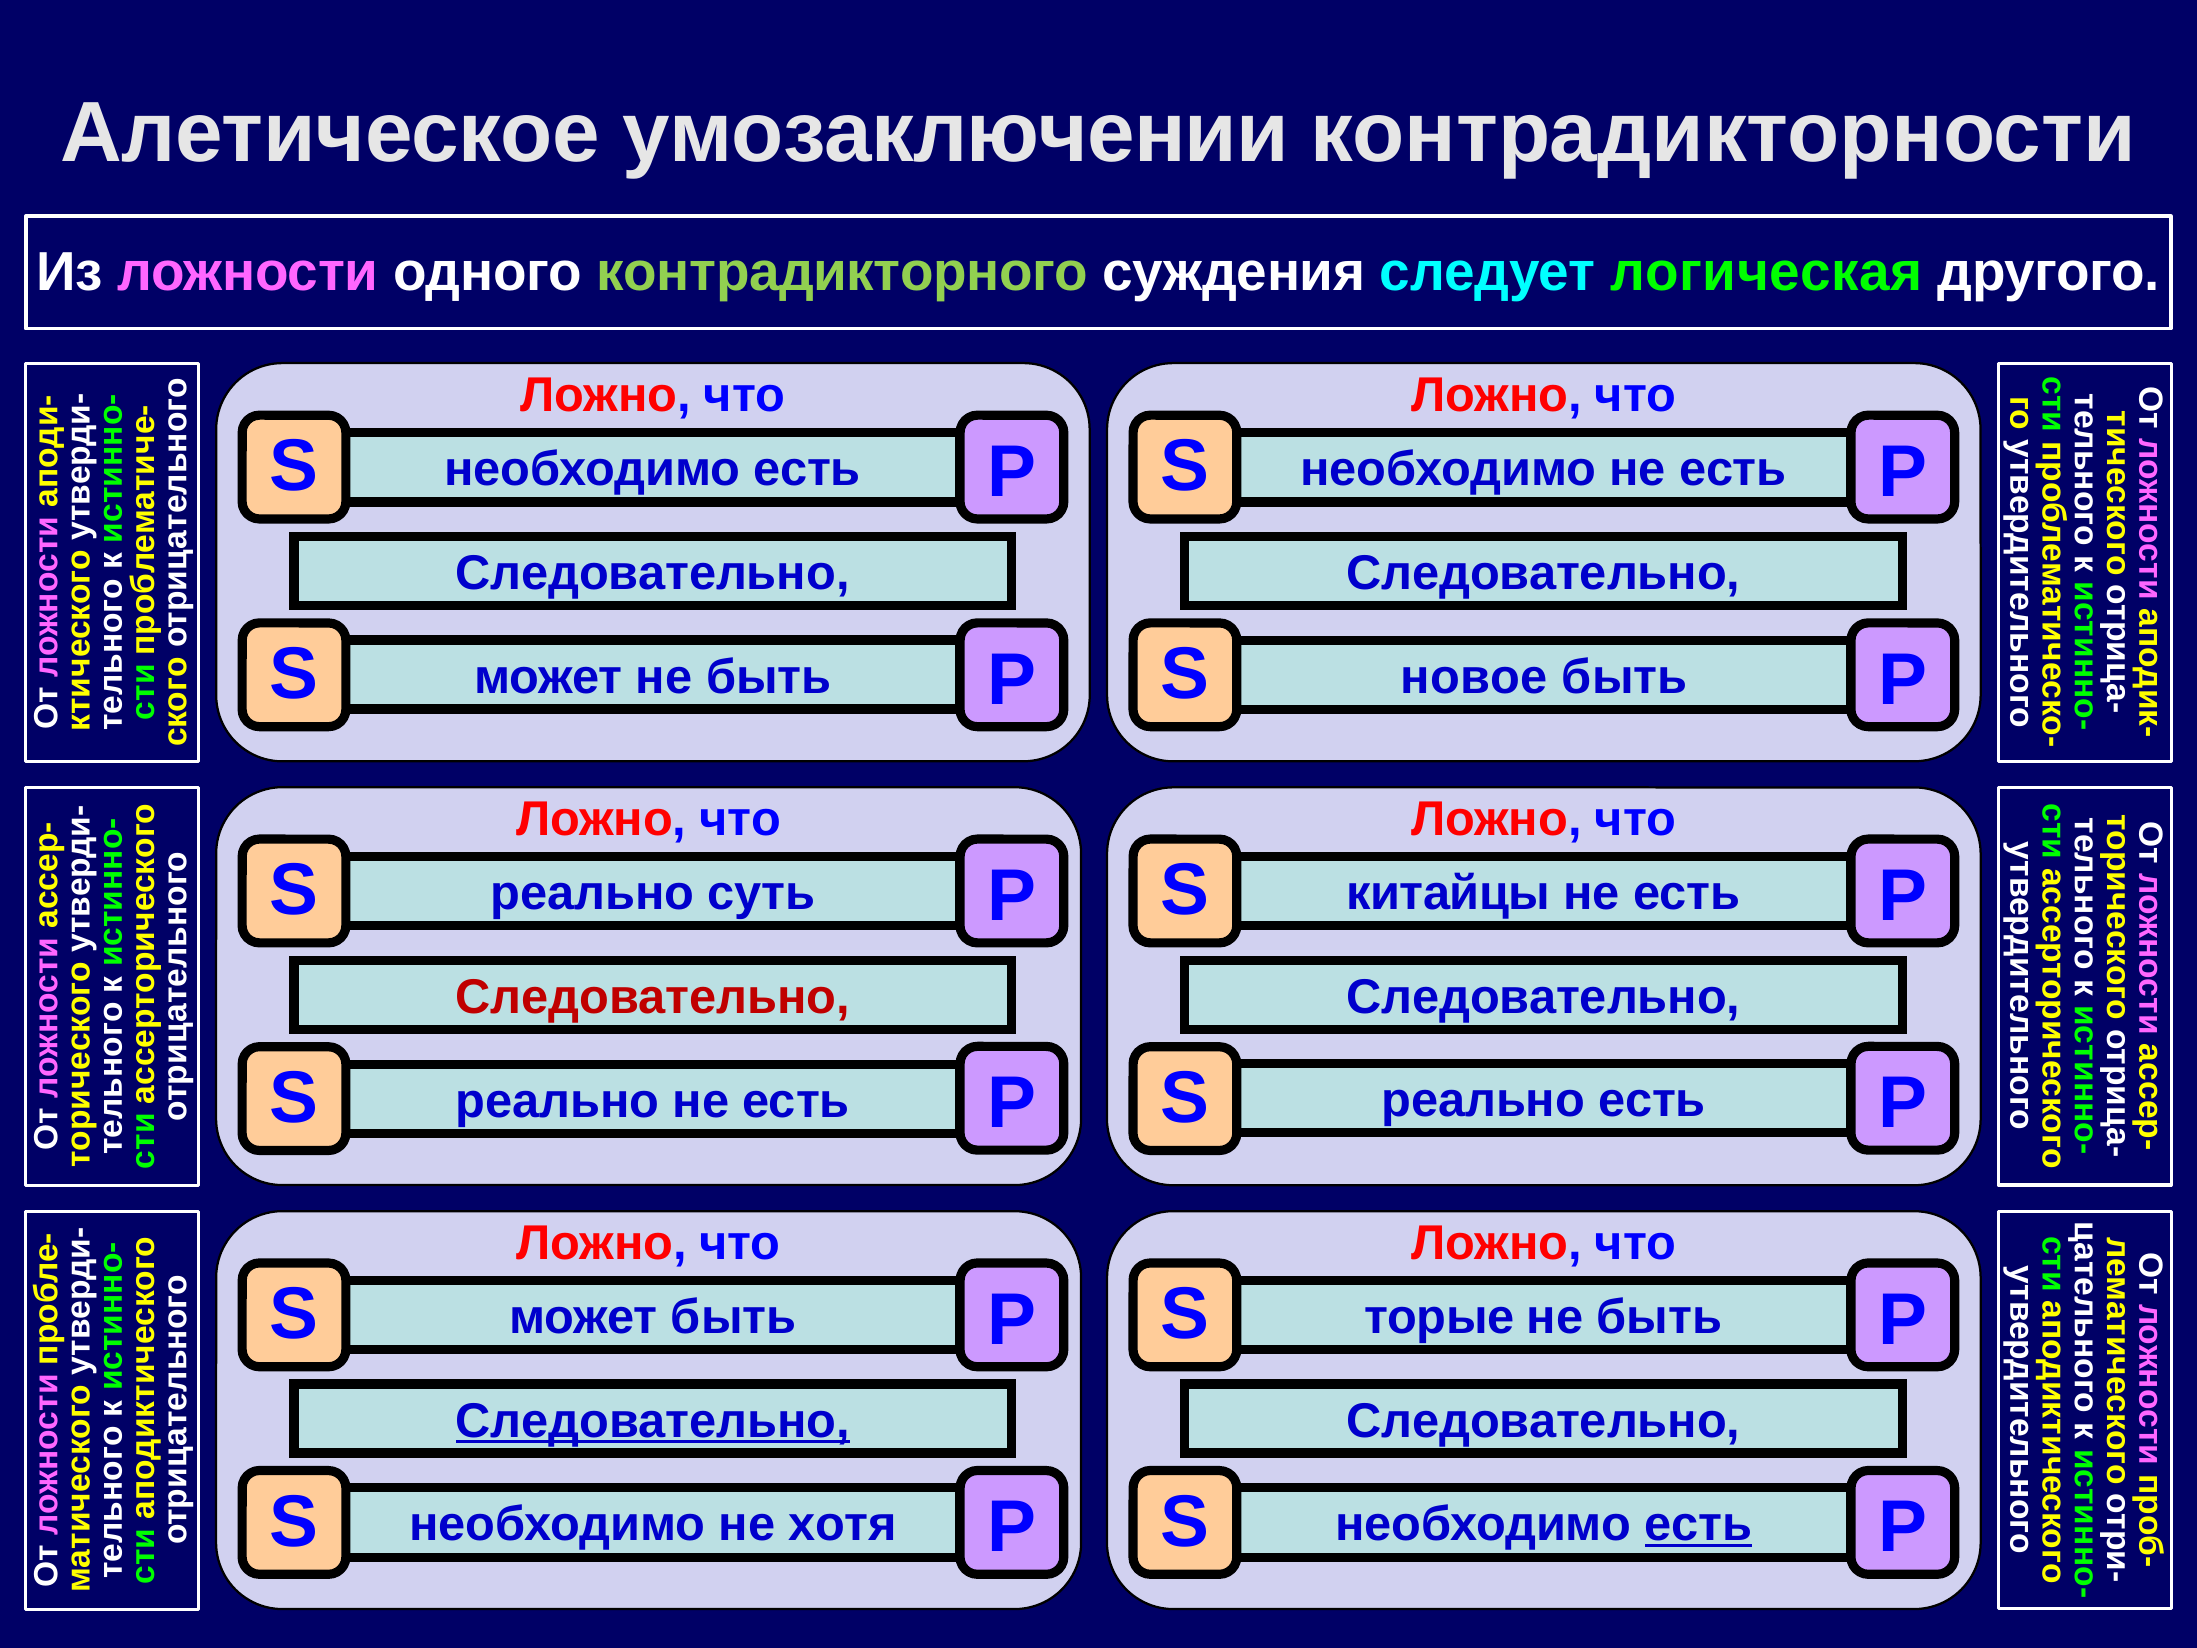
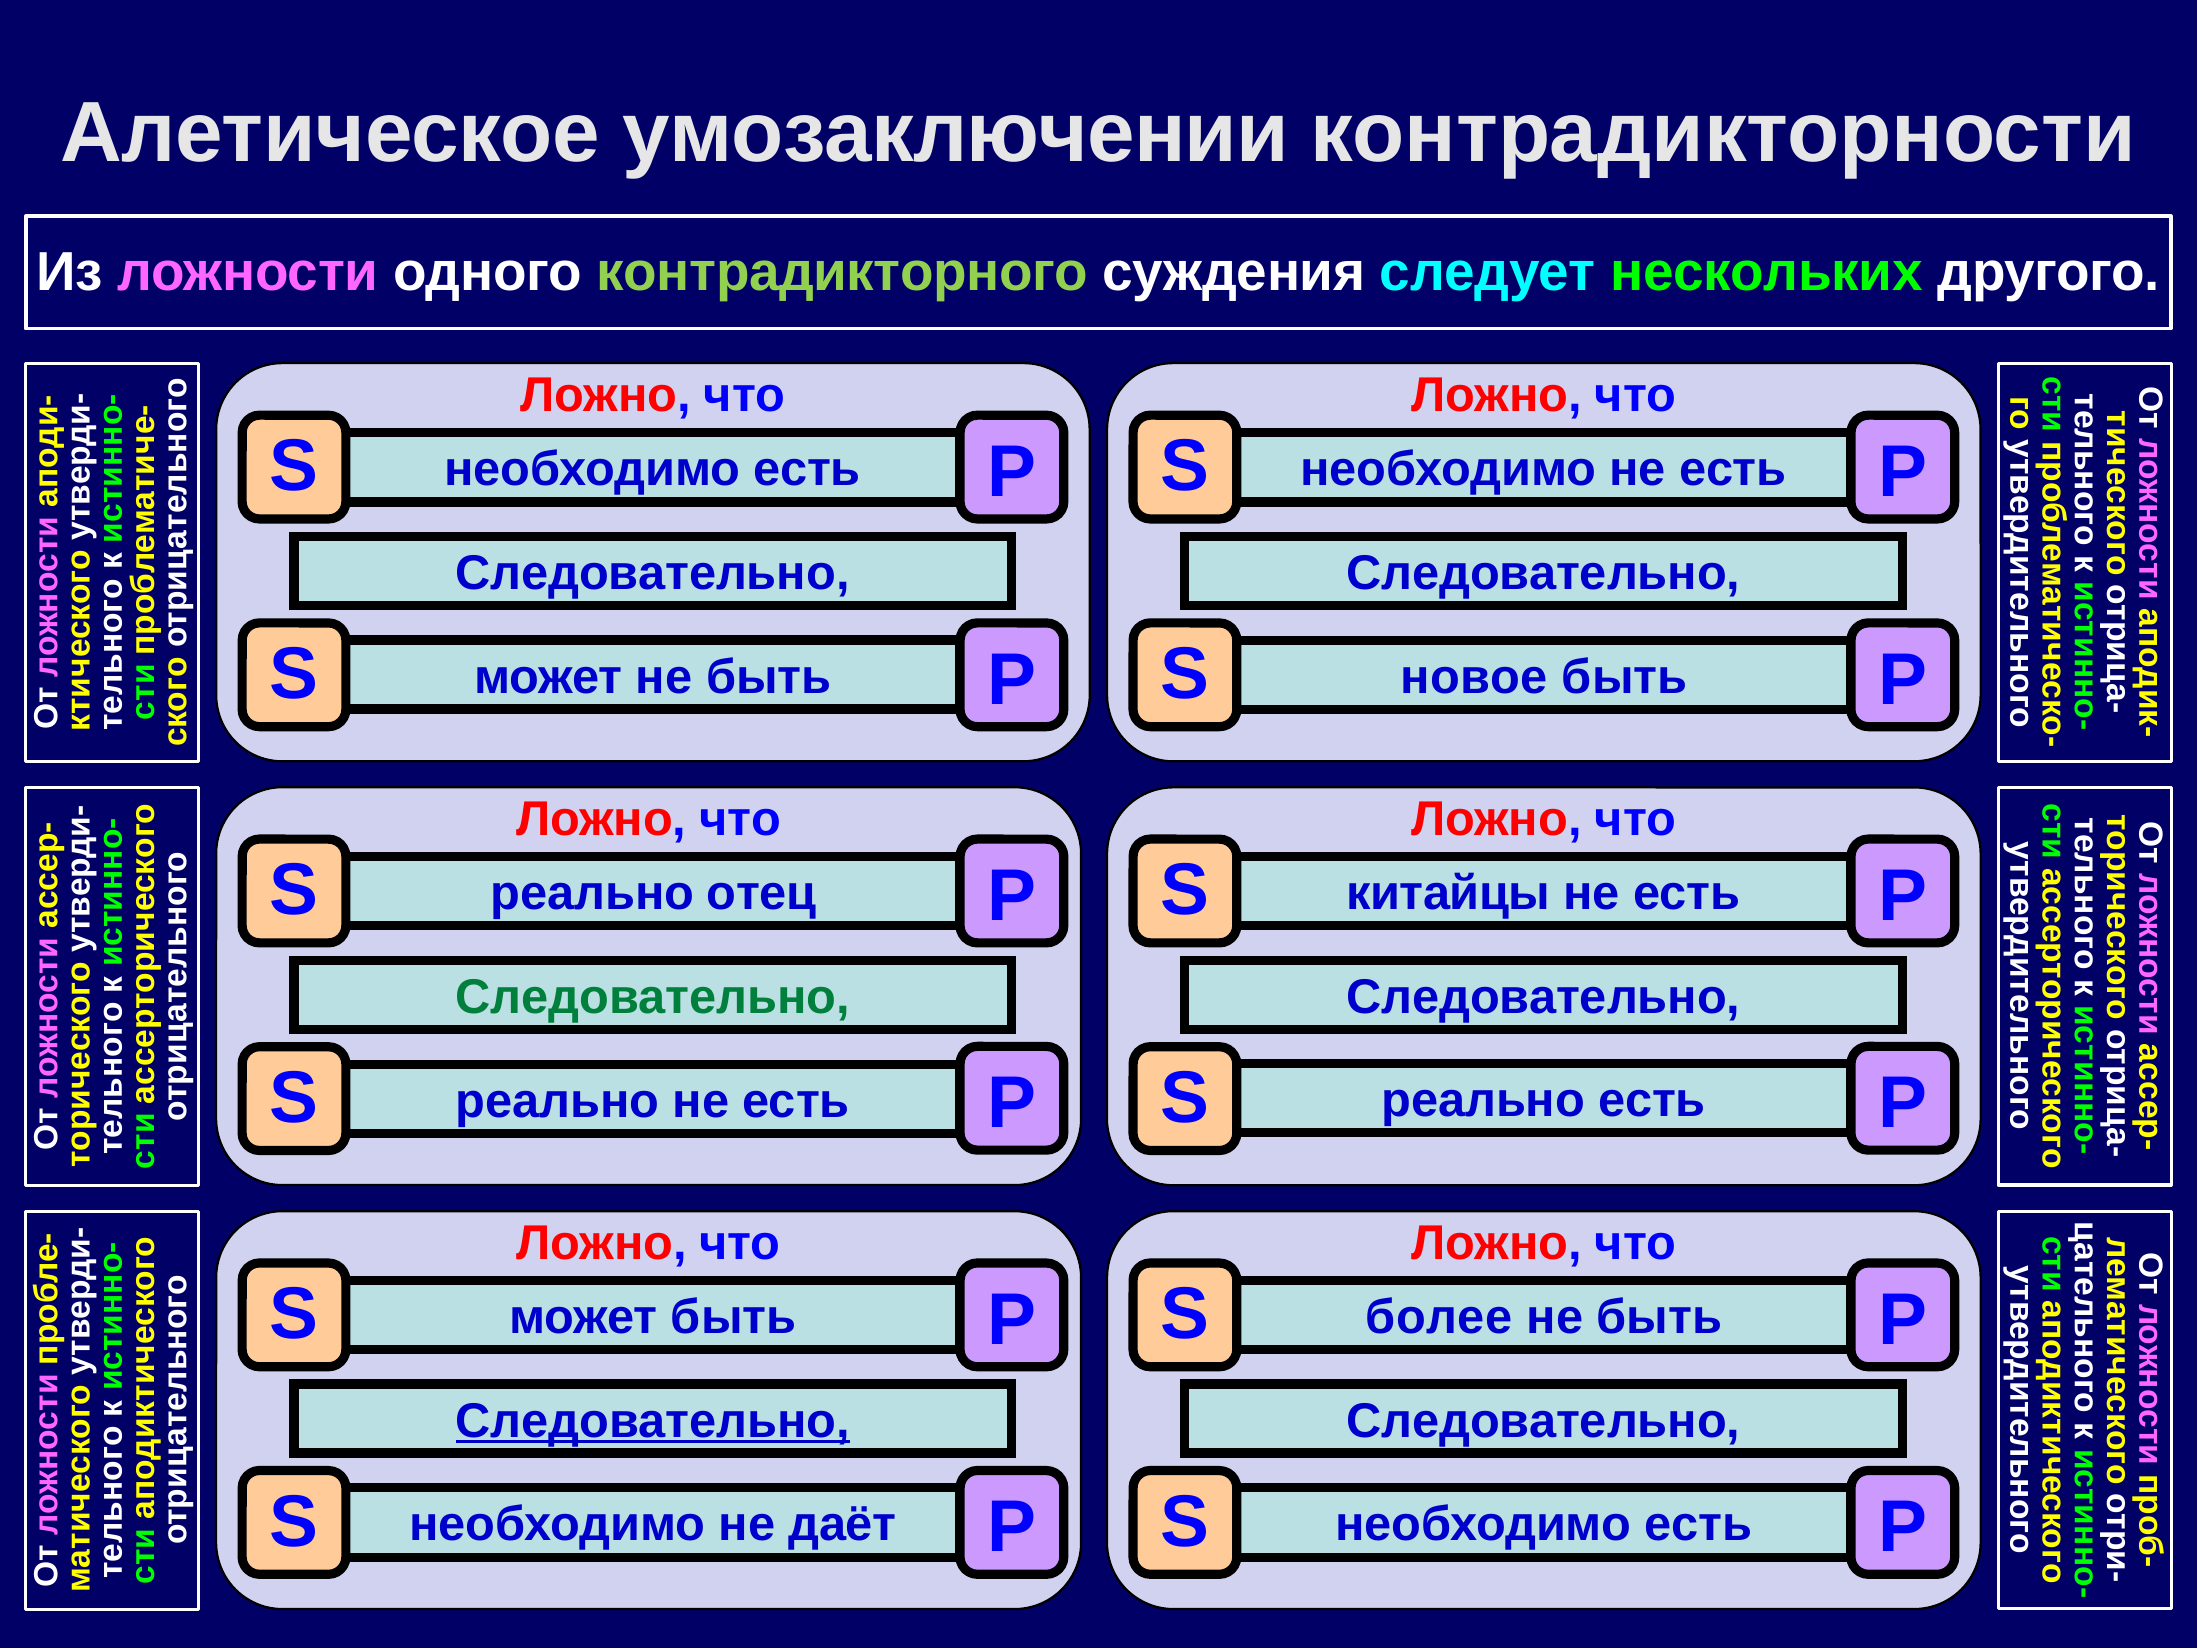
логическая: логическая -> нескольких
суть: суть -> отец
Следовательно at (653, 997) colour: red -> green
торые: торые -> более
хотя: хотя -> даёт
есть at (1698, 1525) underline: present -> none
